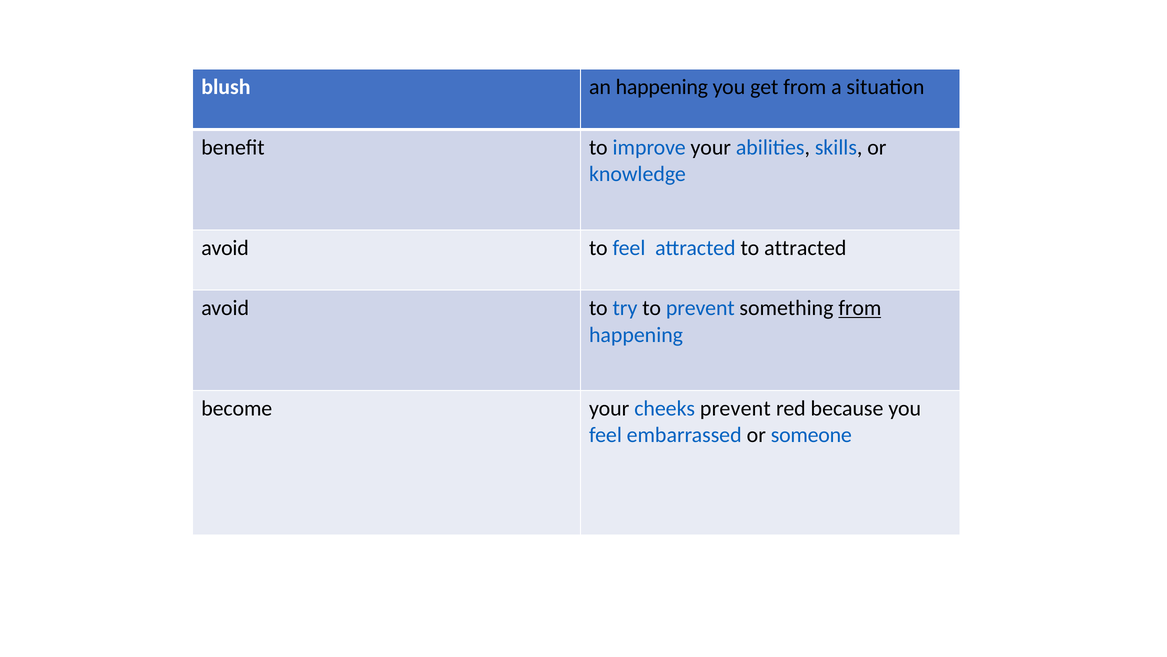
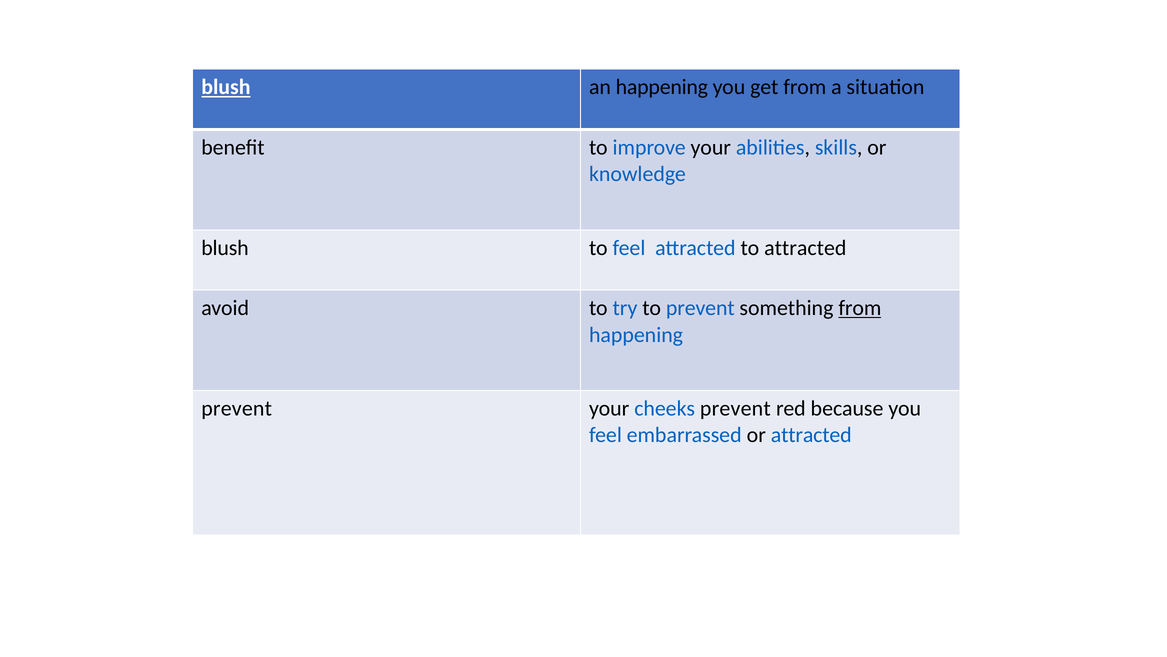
blush at (226, 87) underline: none -> present
avoid at (225, 248): avoid -> blush
become at (237, 408): become -> prevent
or someone: someone -> attracted
